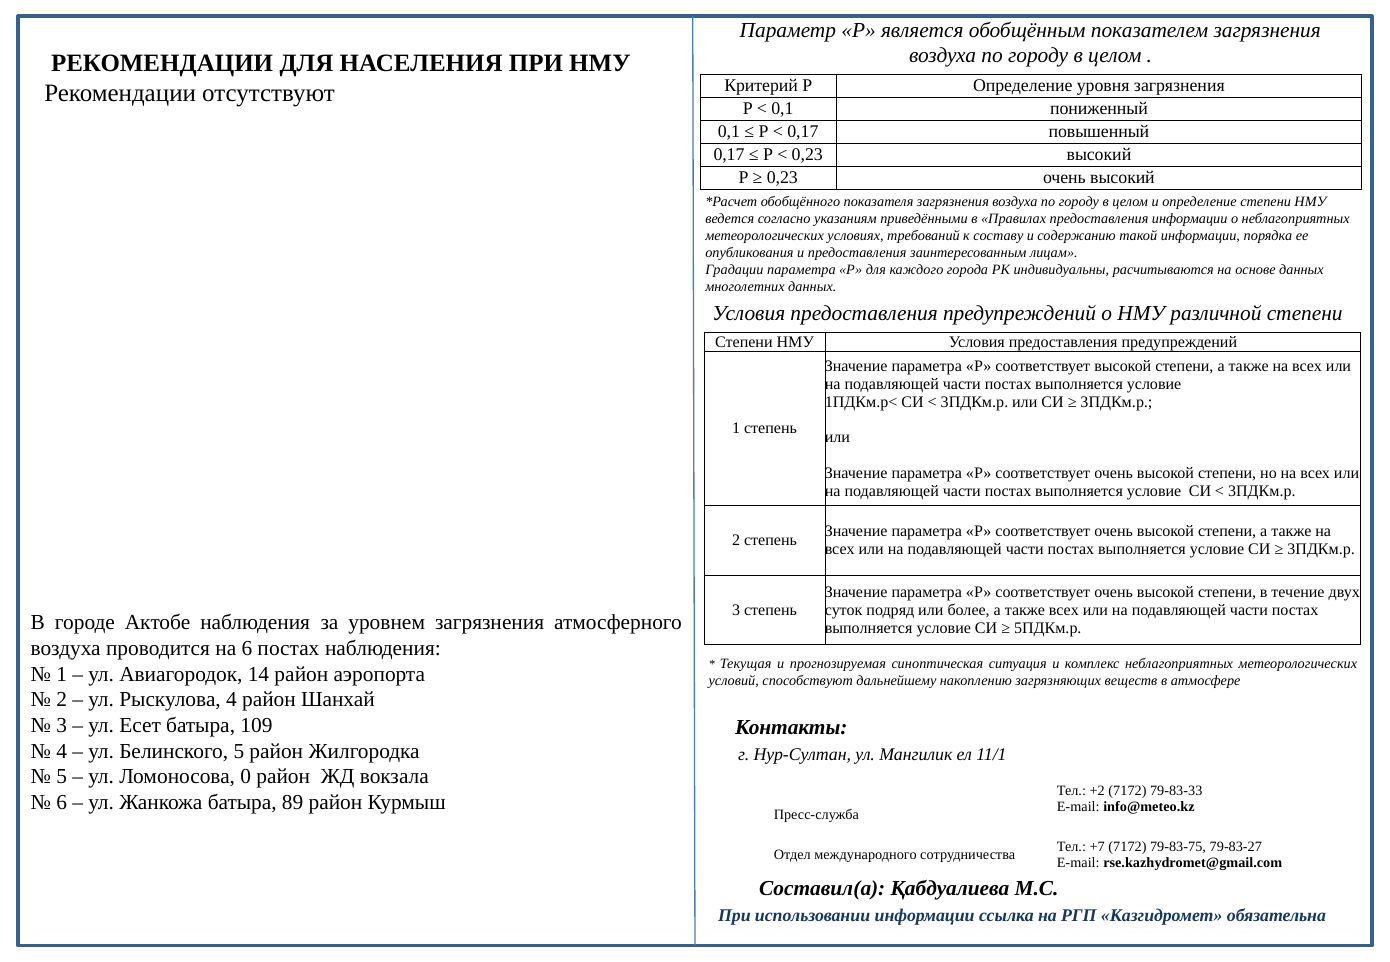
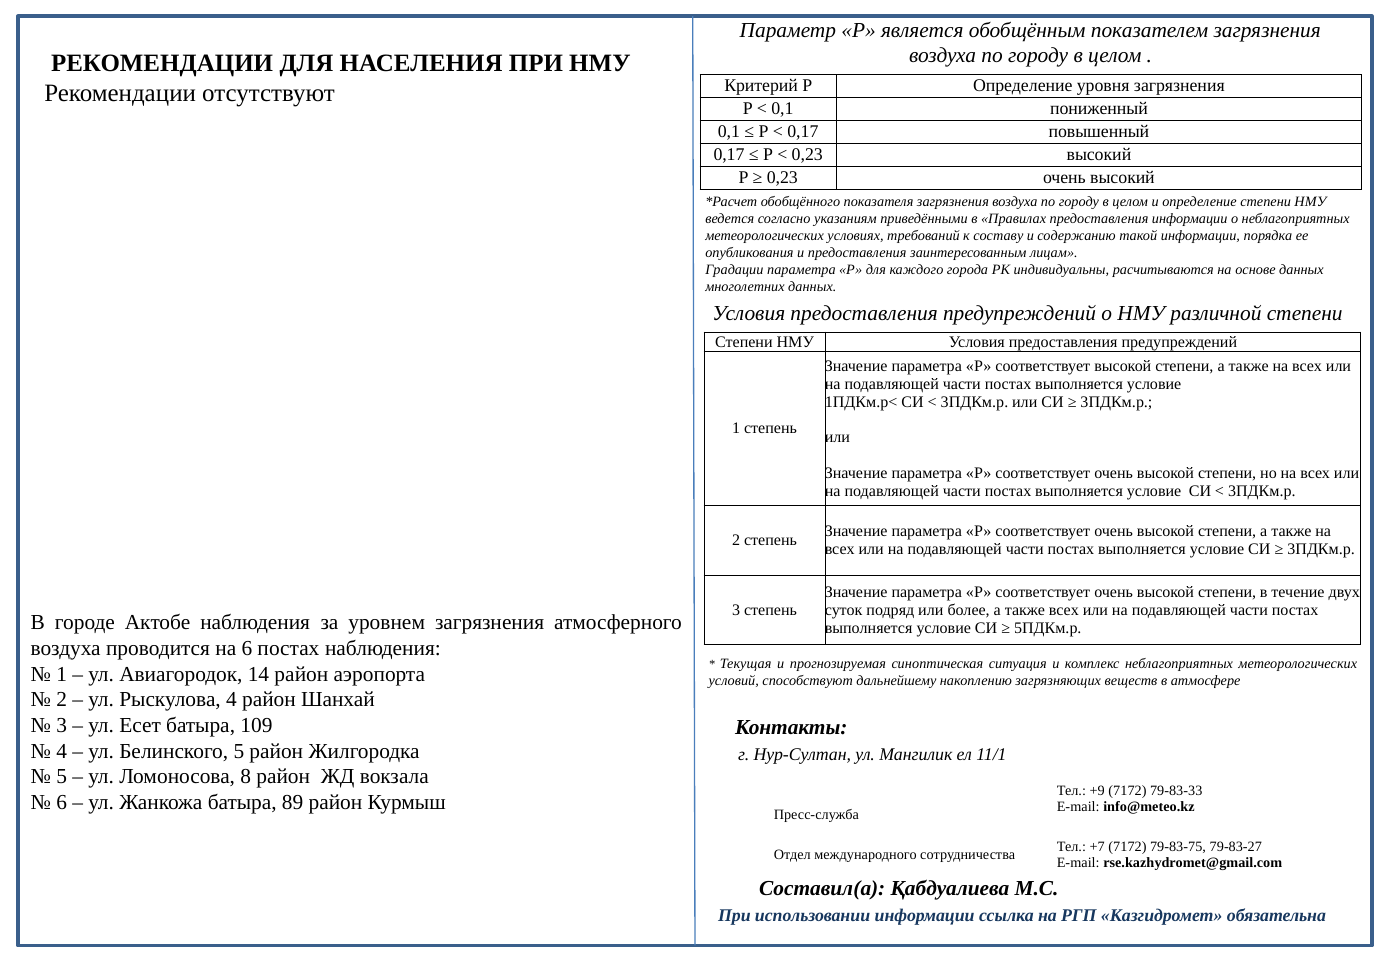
0: 0 -> 8
+2: +2 -> +9
